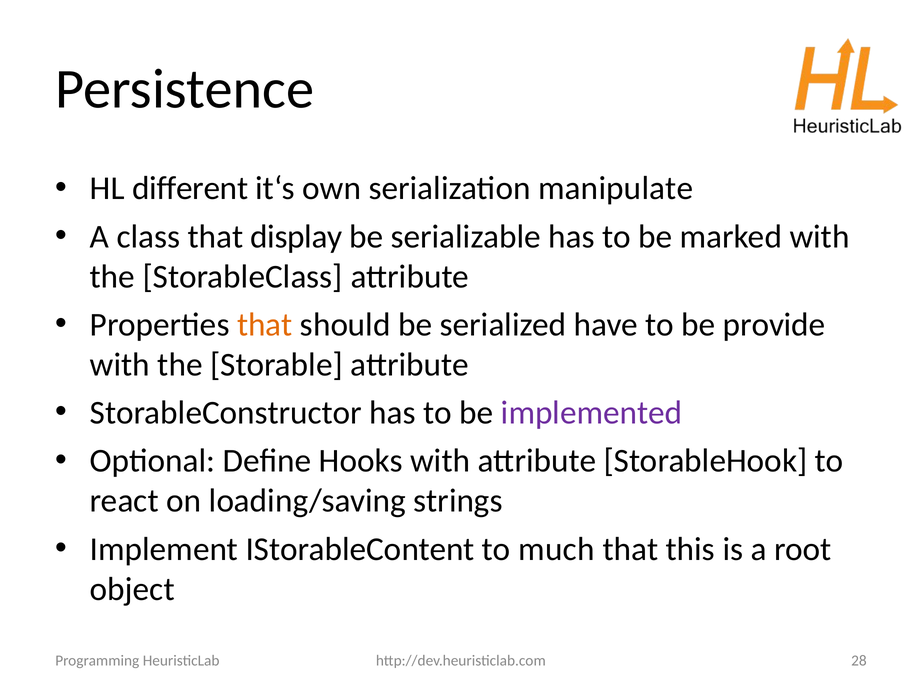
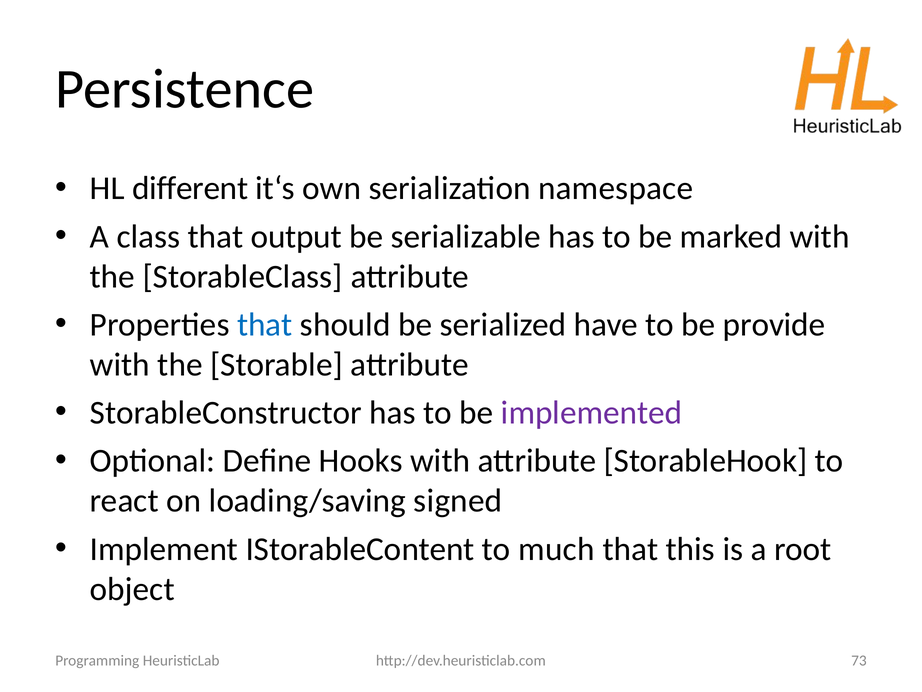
manipulate: manipulate -> namespace
display: display -> output
that at (265, 324) colour: orange -> blue
strings: strings -> signed
28: 28 -> 73
